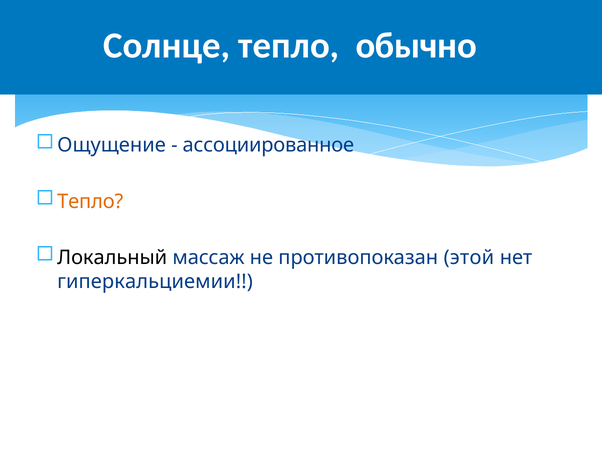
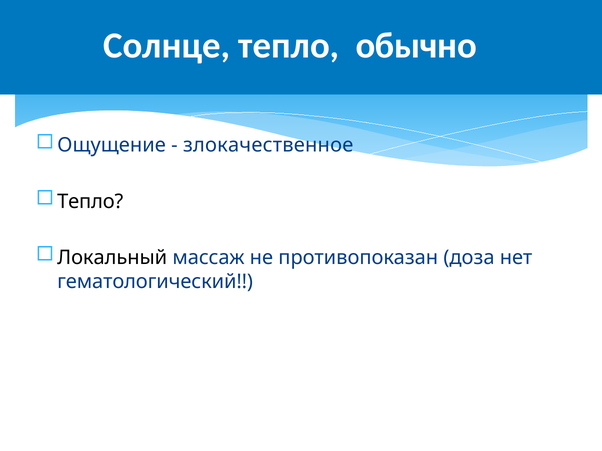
ассоциированное: ассоциированное -> злокачественное
Тепло at (90, 202) colour: orange -> black
этой: этой -> доза
гиперкальциемии: гиперкальциемии -> гематологический
